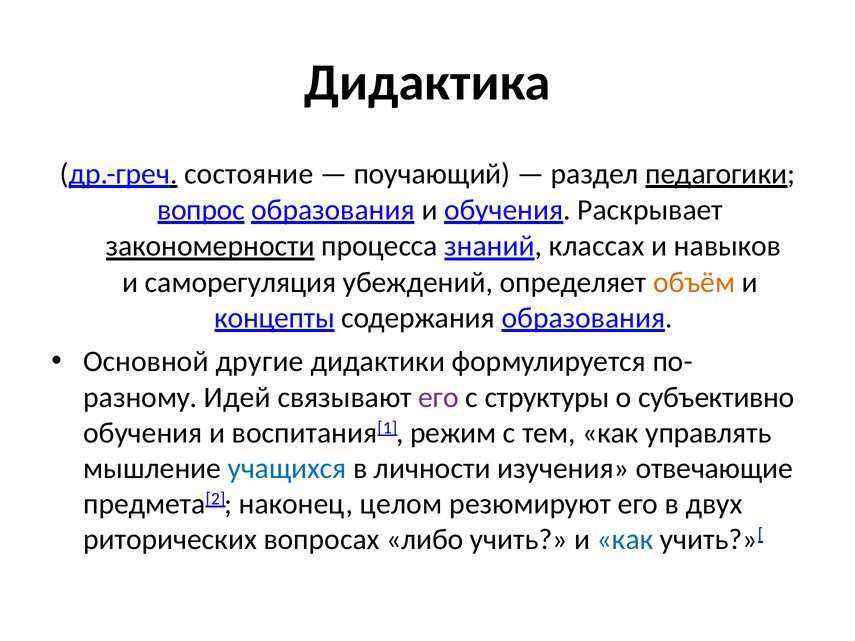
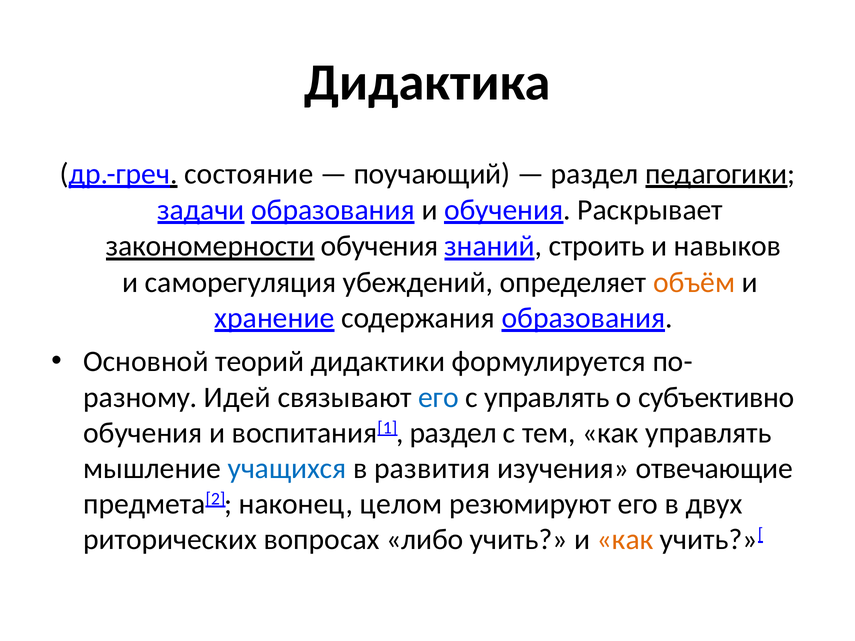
вопрос: вопрос -> задачи
закономерности процесса: процесса -> обучения
классах: классах -> строить
концепты: концепты -> хранение
другие: другие -> теорий
его at (439, 397) colour: purple -> blue
с структуры: структуры -> управлять
воспитания[1 режим: режим -> раздел
личности: личности -> развития
как at (625, 540) colour: blue -> orange
